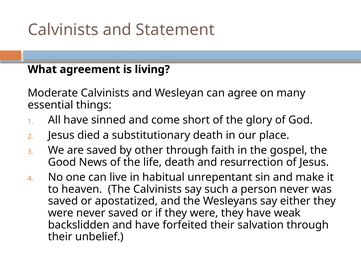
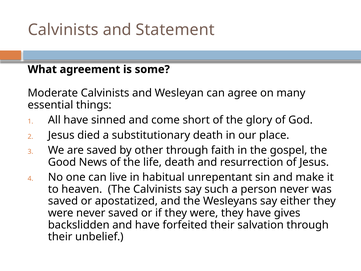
living: living -> some
weak: weak -> gives
